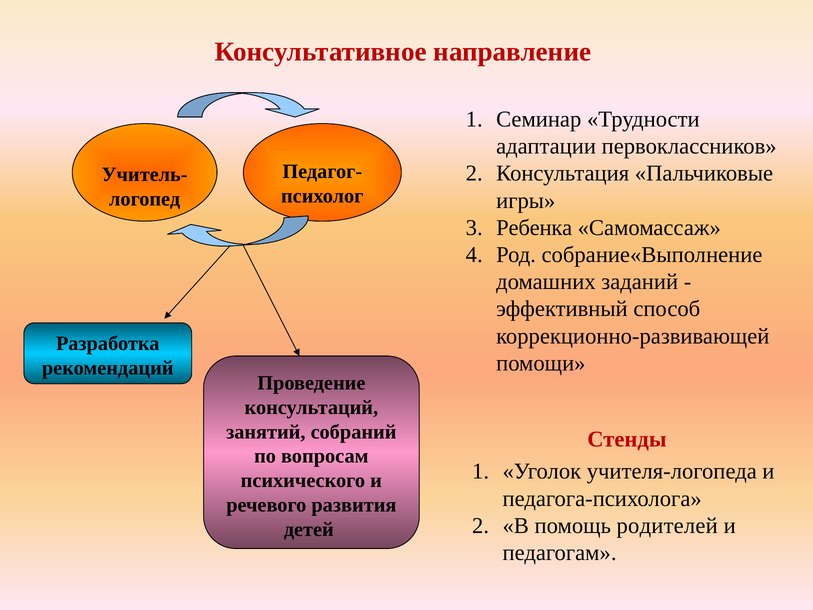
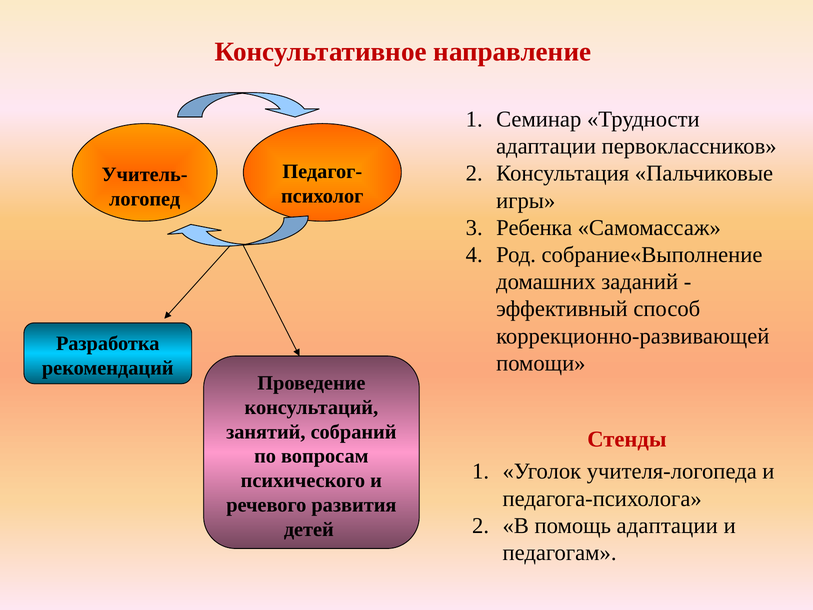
помощь родителей: родителей -> адаптации
